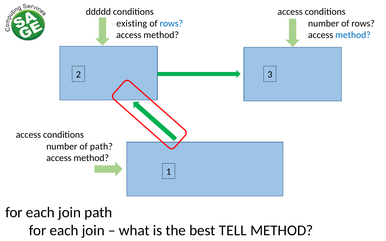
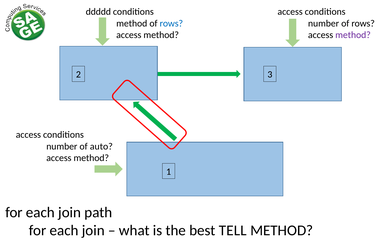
existing at (132, 23): existing -> method
method at (353, 35) colour: blue -> purple
of path: path -> auto
